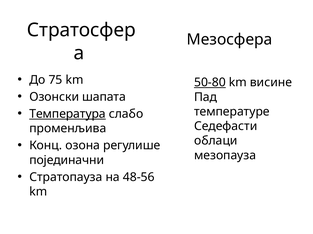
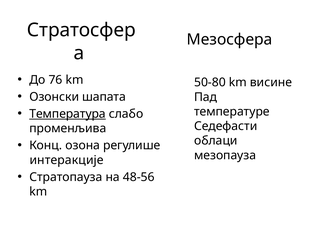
75: 75 -> 76
50-80 underline: present -> none
појединачни: појединачни -> интеракције
